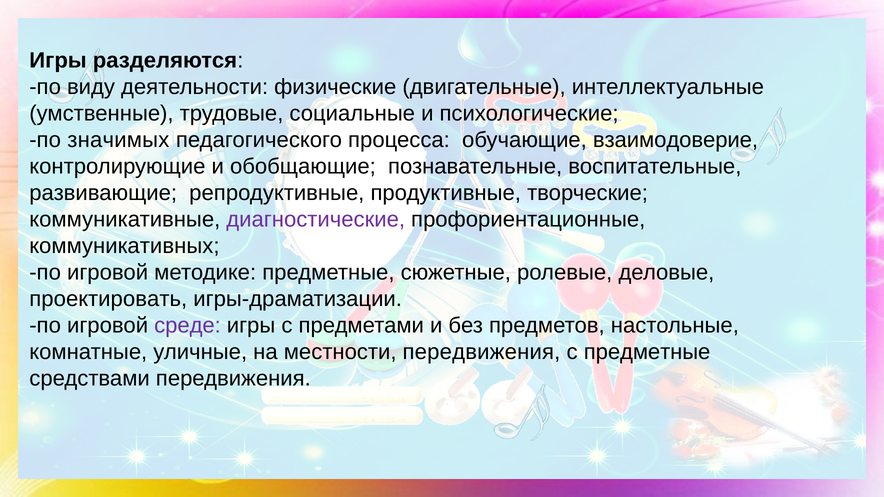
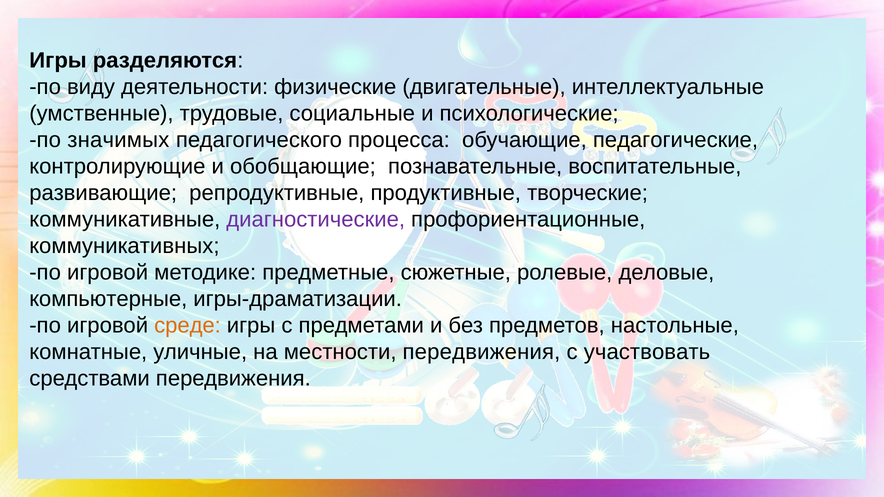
взаимодоверие: взаимодоверие -> педагогические
проектировать: проектировать -> компьютерные
среде colour: purple -> orange
с предметные: предметные -> участвовать
